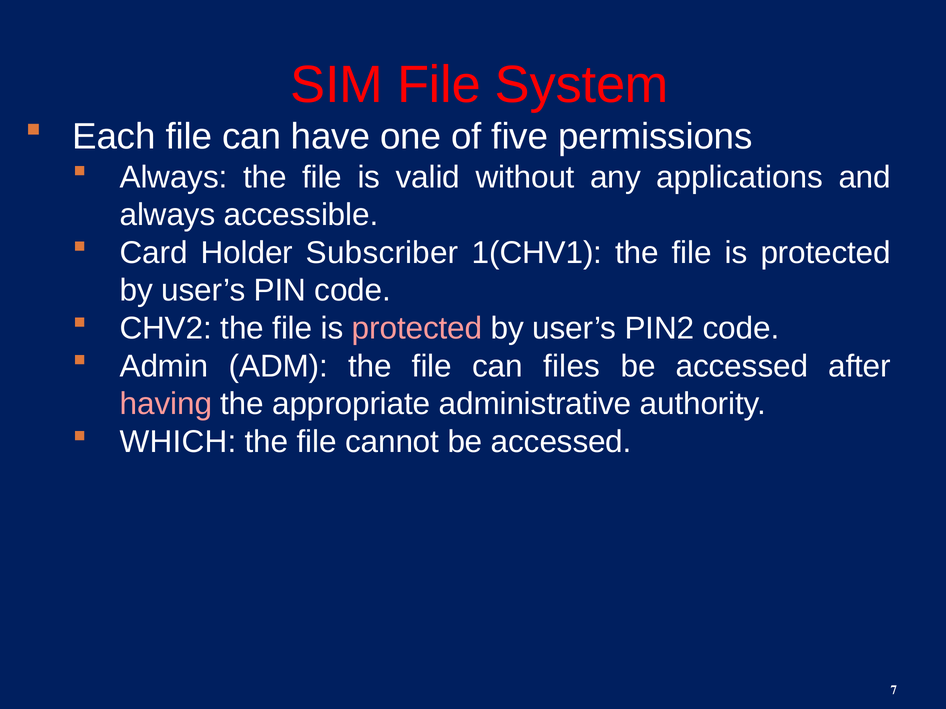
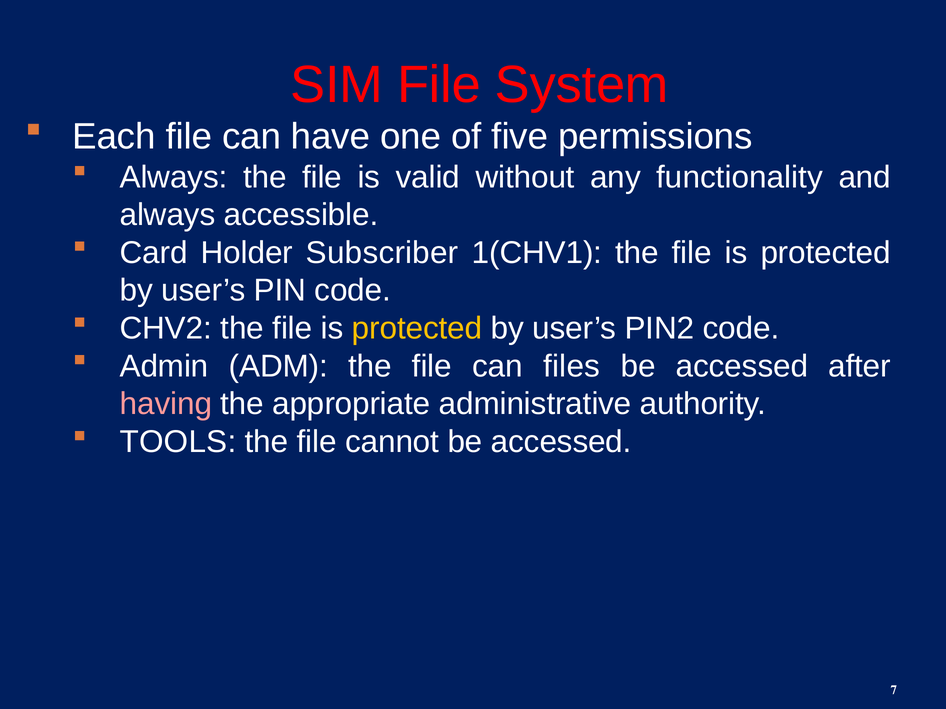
applications: applications -> functionality
protected at (417, 329) colour: pink -> yellow
WHICH: WHICH -> TOOLS
